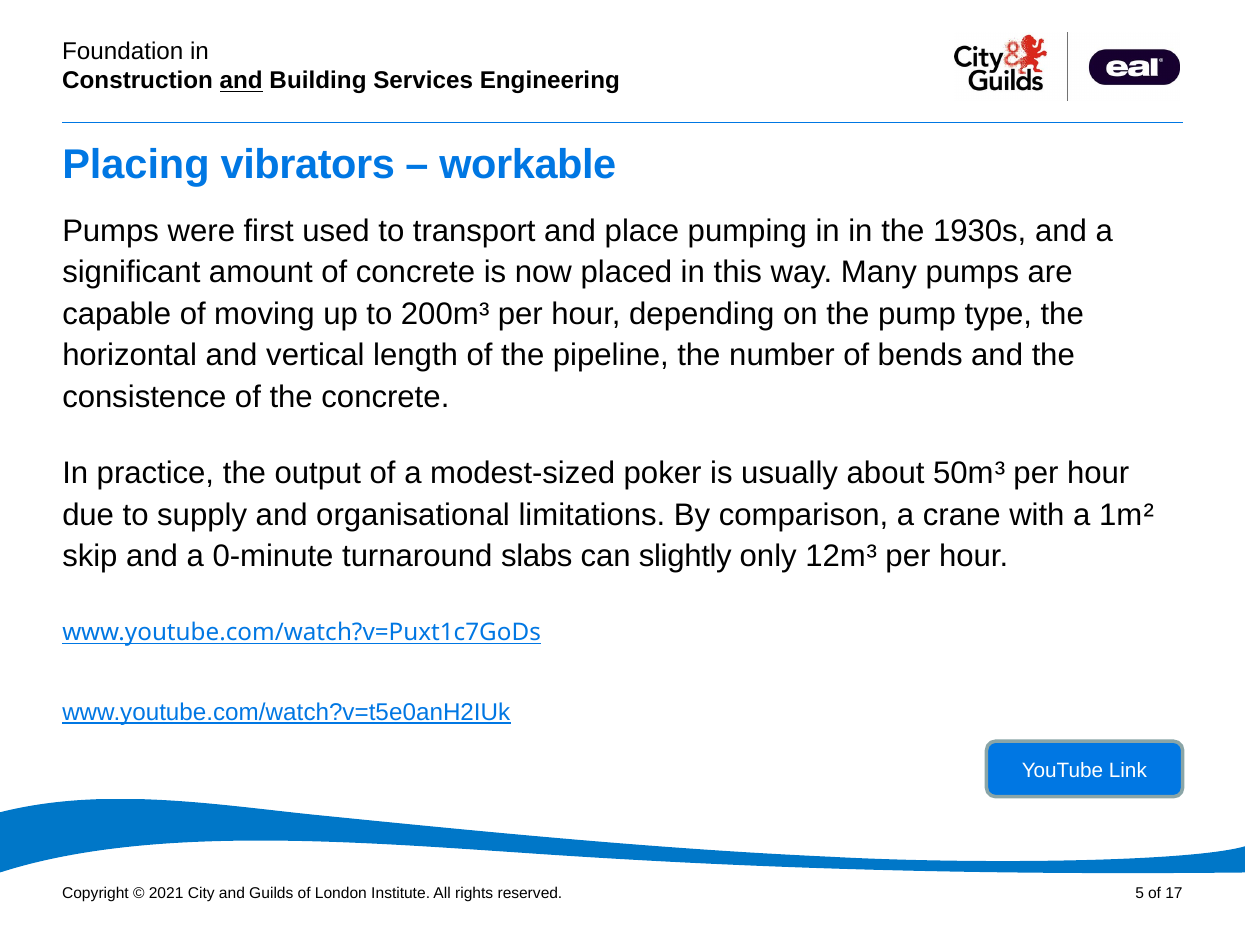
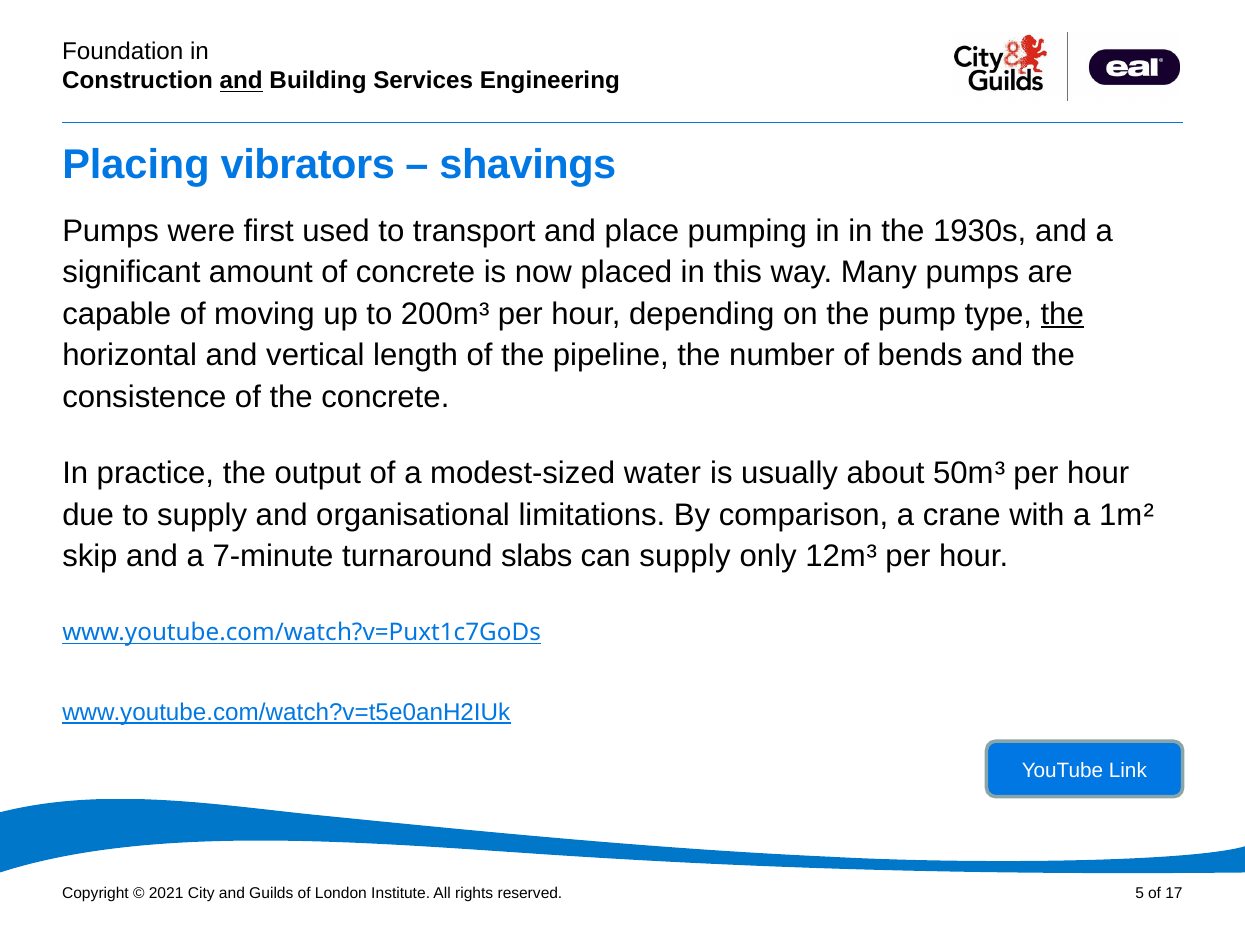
workable: workable -> shavings
the at (1062, 314) underline: none -> present
poker: poker -> water
0-minute: 0-minute -> 7-minute
can slightly: slightly -> supply
